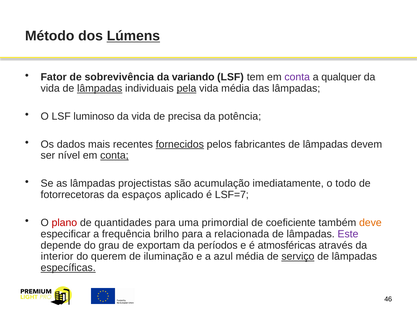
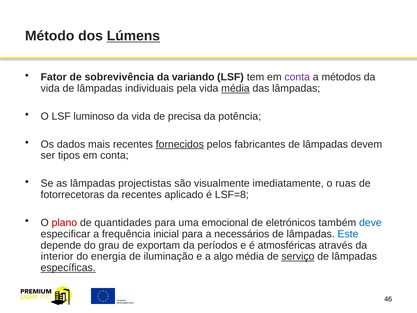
qualquer: qualquer -> métodos
lâmpadas at (100, 88) underline: present -> none
pela underline: present -> none
média at (235, 88) underline: none -> present
nível: nível -> tipos
conta at (114, 155) underline: present -> none
acumulação: acumulação -> visualmente
todo: todo -> ruas
da espaços: espaços -> recentes
LSF=7: LSF=7 -> LSF=8
primordial: primordial -> emocional
coeficiente: coeficiente -> eletrónicos
deve colour: orange -> blue
brilho: brilho -> inicial
relacionada: relacionada -> necessários
Este colour: purple -> blue
querem: querem -> energia
azul: azul -> algo
